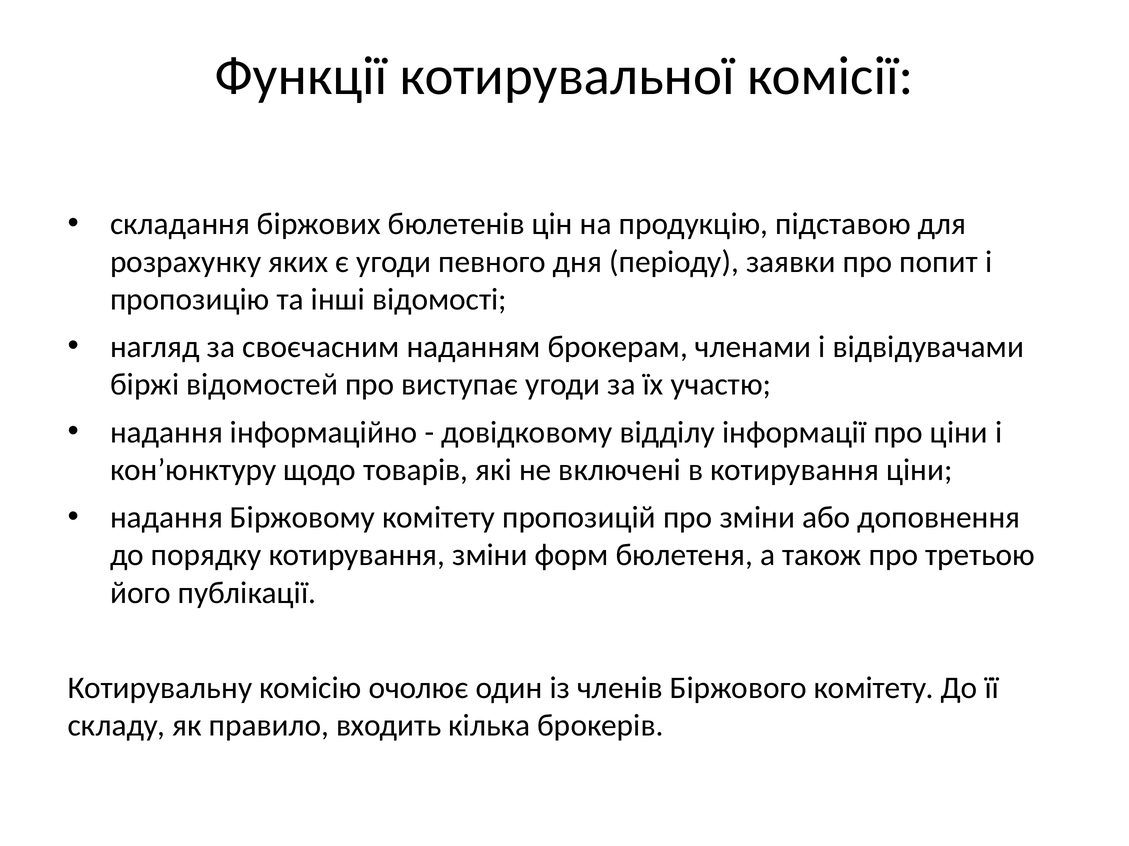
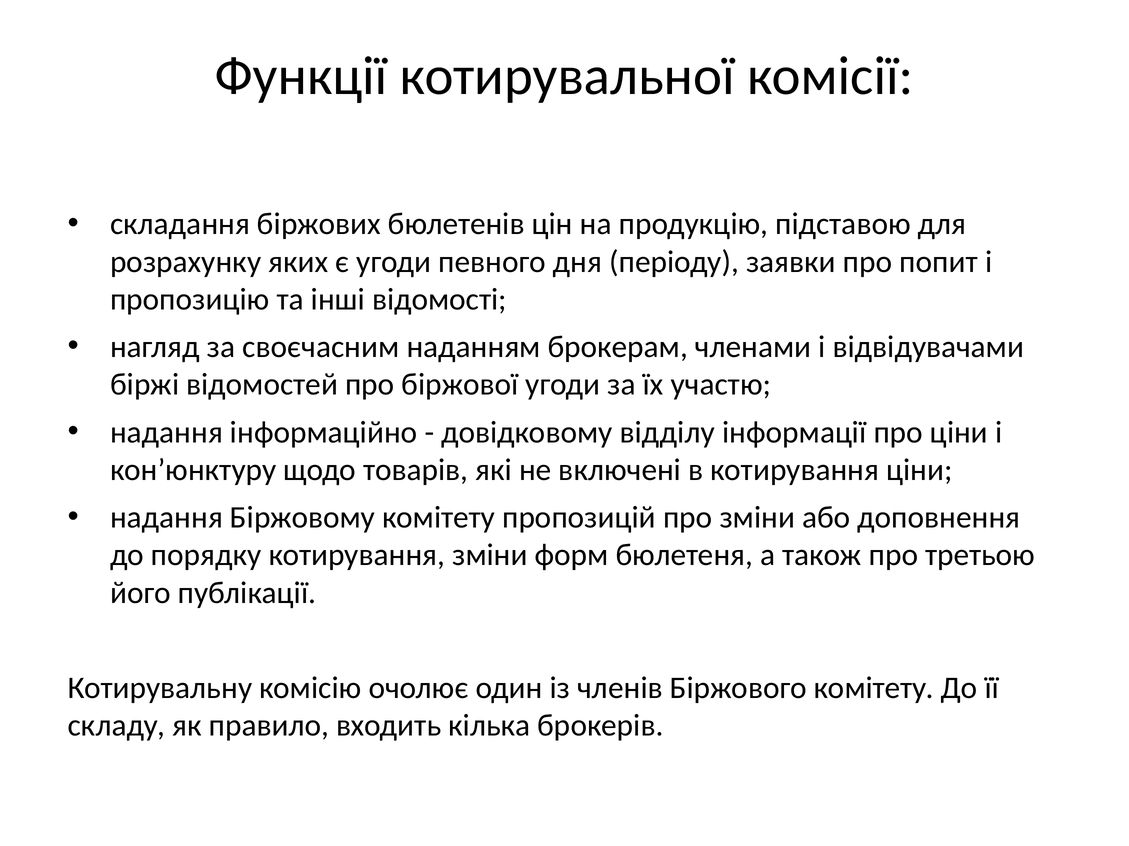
виступає: виступає -> біржової
